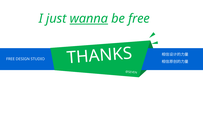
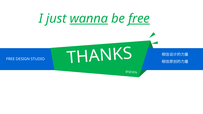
free at (139, 19) underline: none -> present
